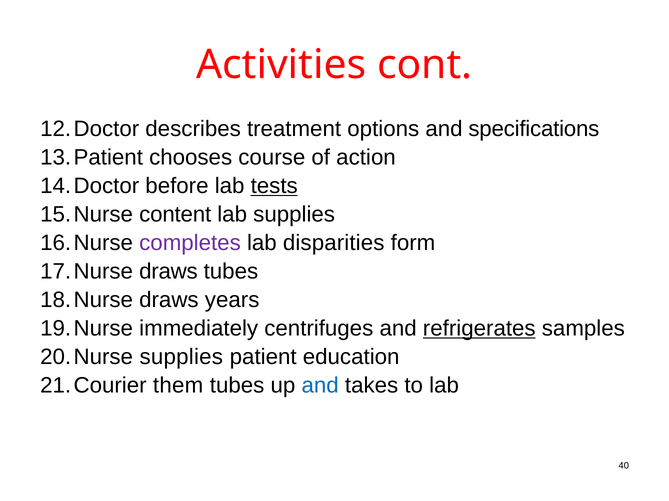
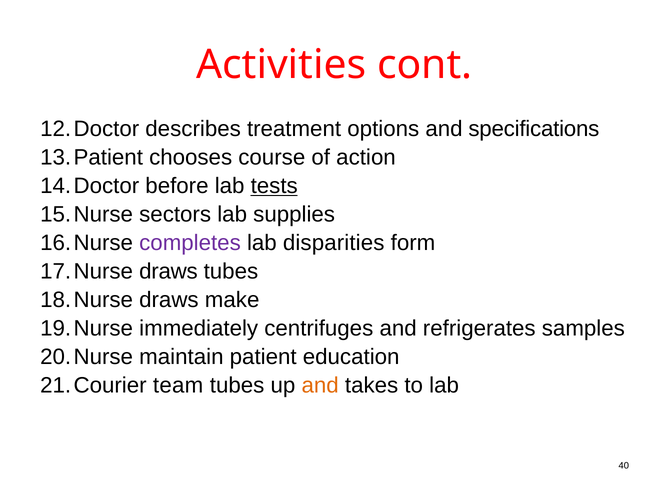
content: content -> sectors
years: years -> make
refrigerates underline: present -> none
supplies at (181, 357): supplies -> maintain
them: them -> team
and at (320, 386) colour: blue -> orange
